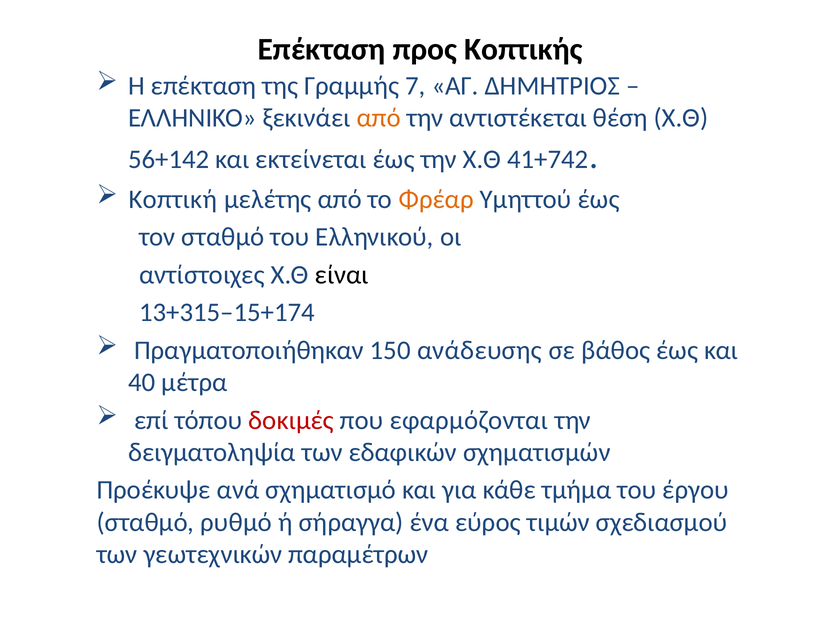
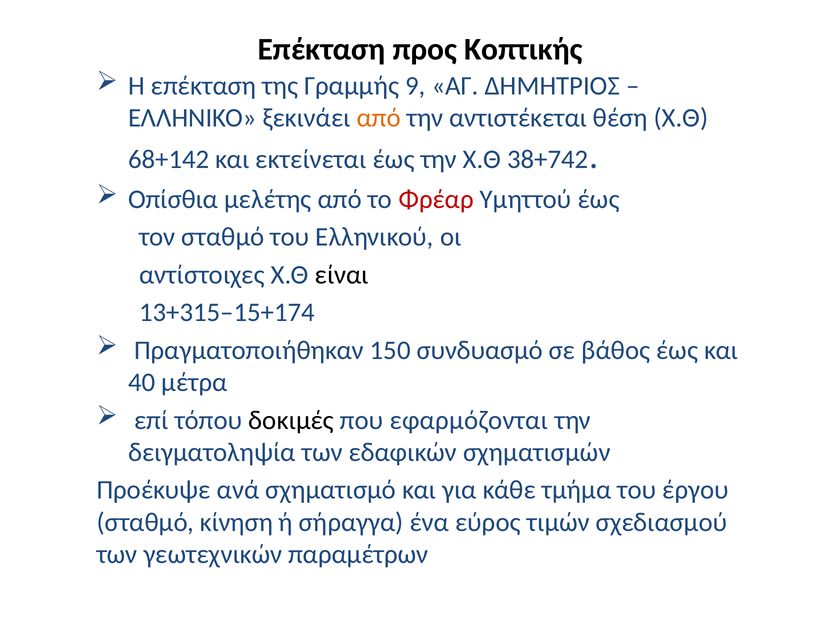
7: 7 -> 9
56+142: 56+142 -> 68+142
41+742: 41+742 -> 38+742
Κοπτική: Κοπτική -> Οπίσθια
Φρέαρ colour: orange -> red
ανάδευσης: ανάδευσης -> συνδυασμό
δοκιμές colour: red -> black
ρυθμό: ρυθμό -> κίνηση
